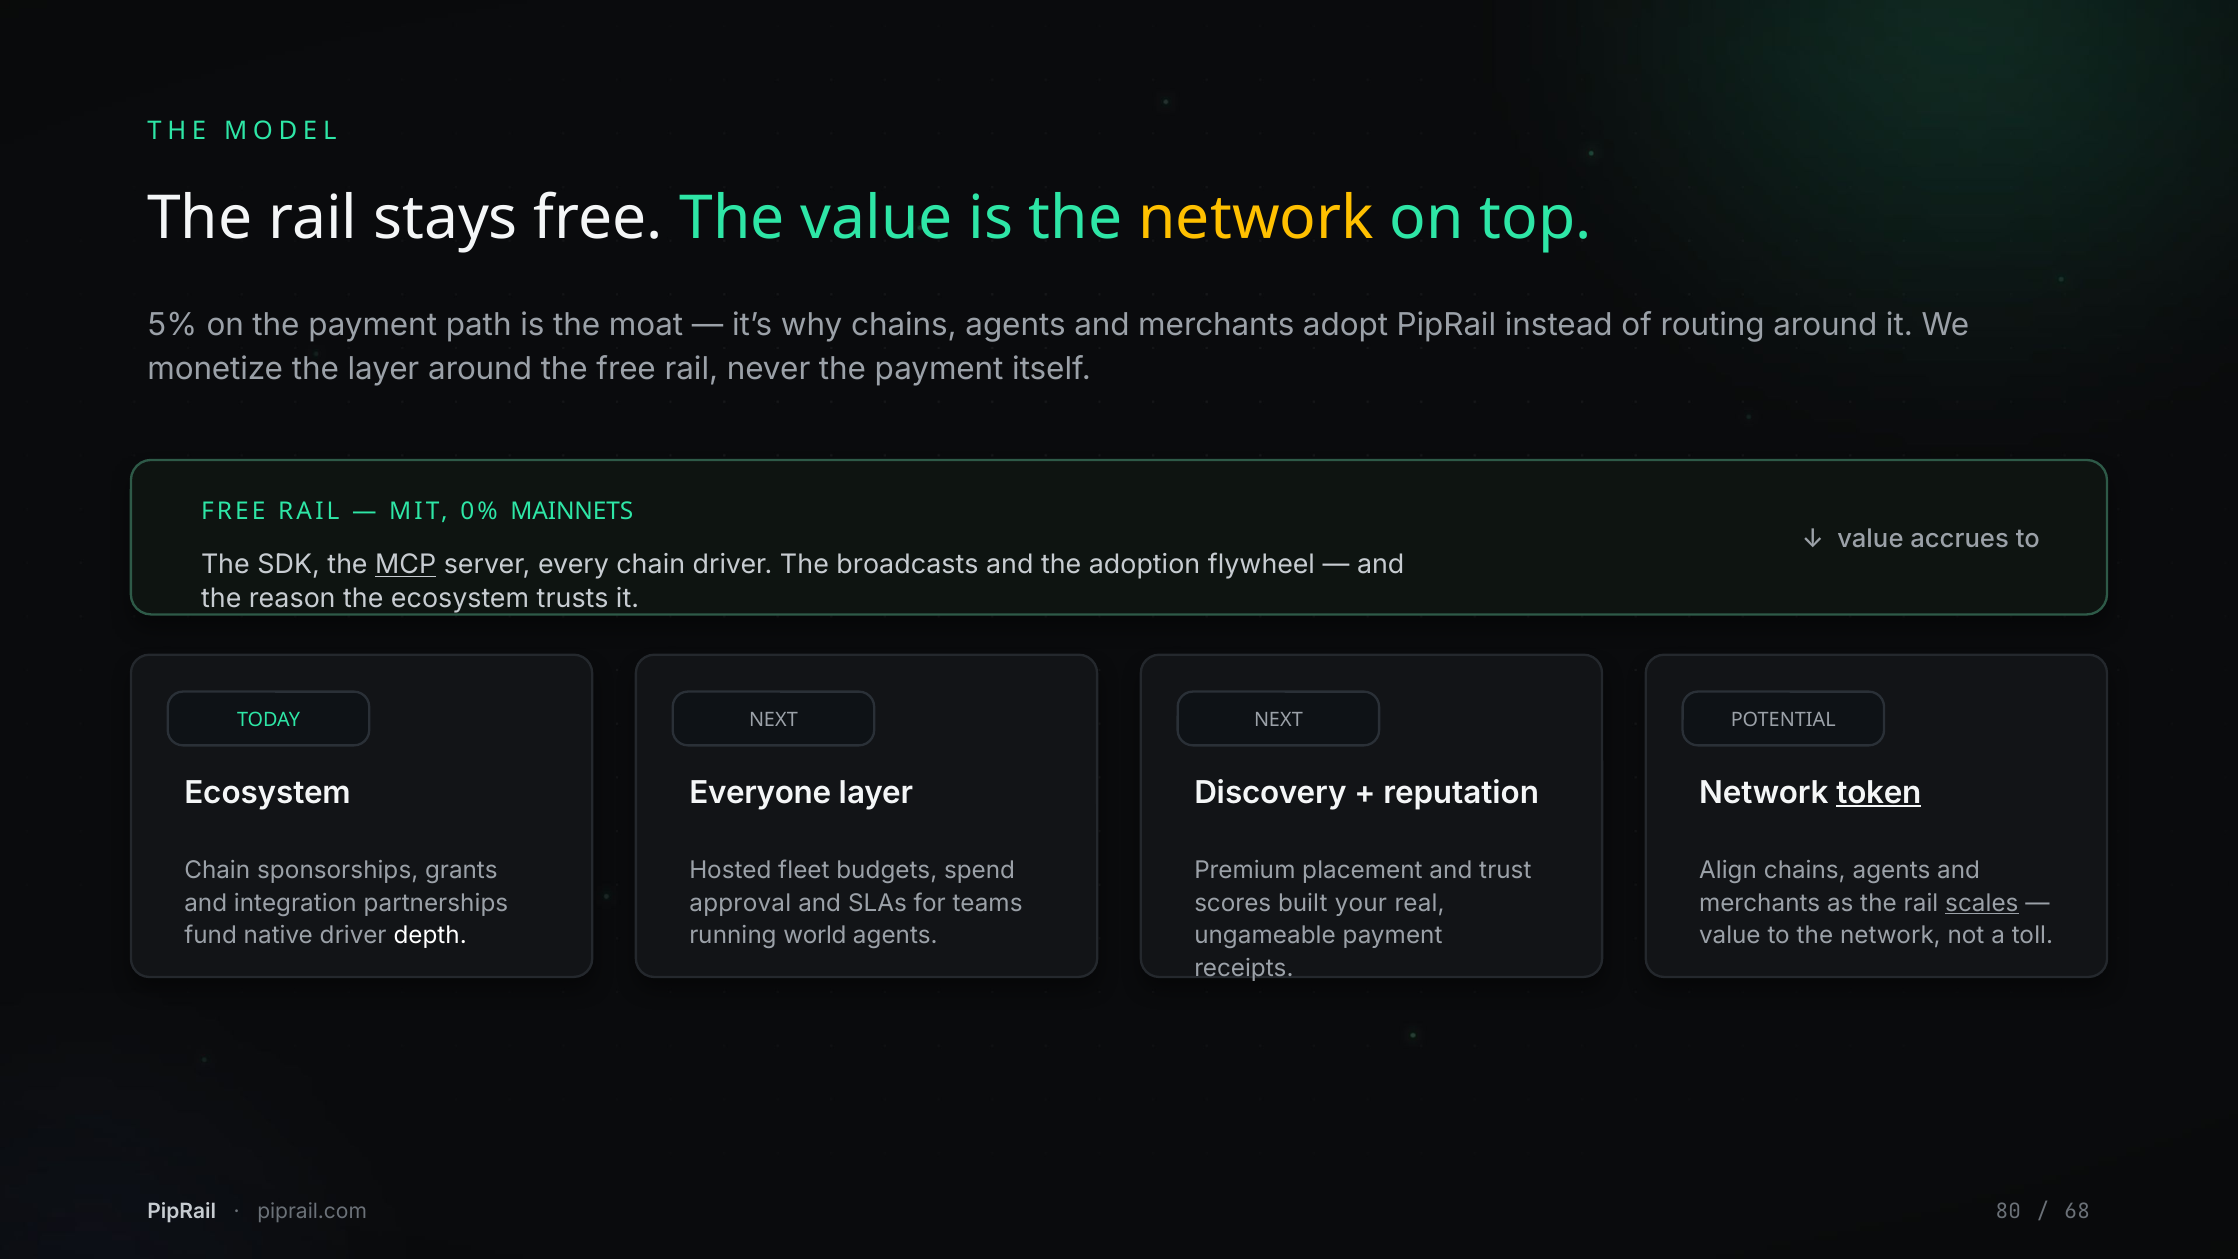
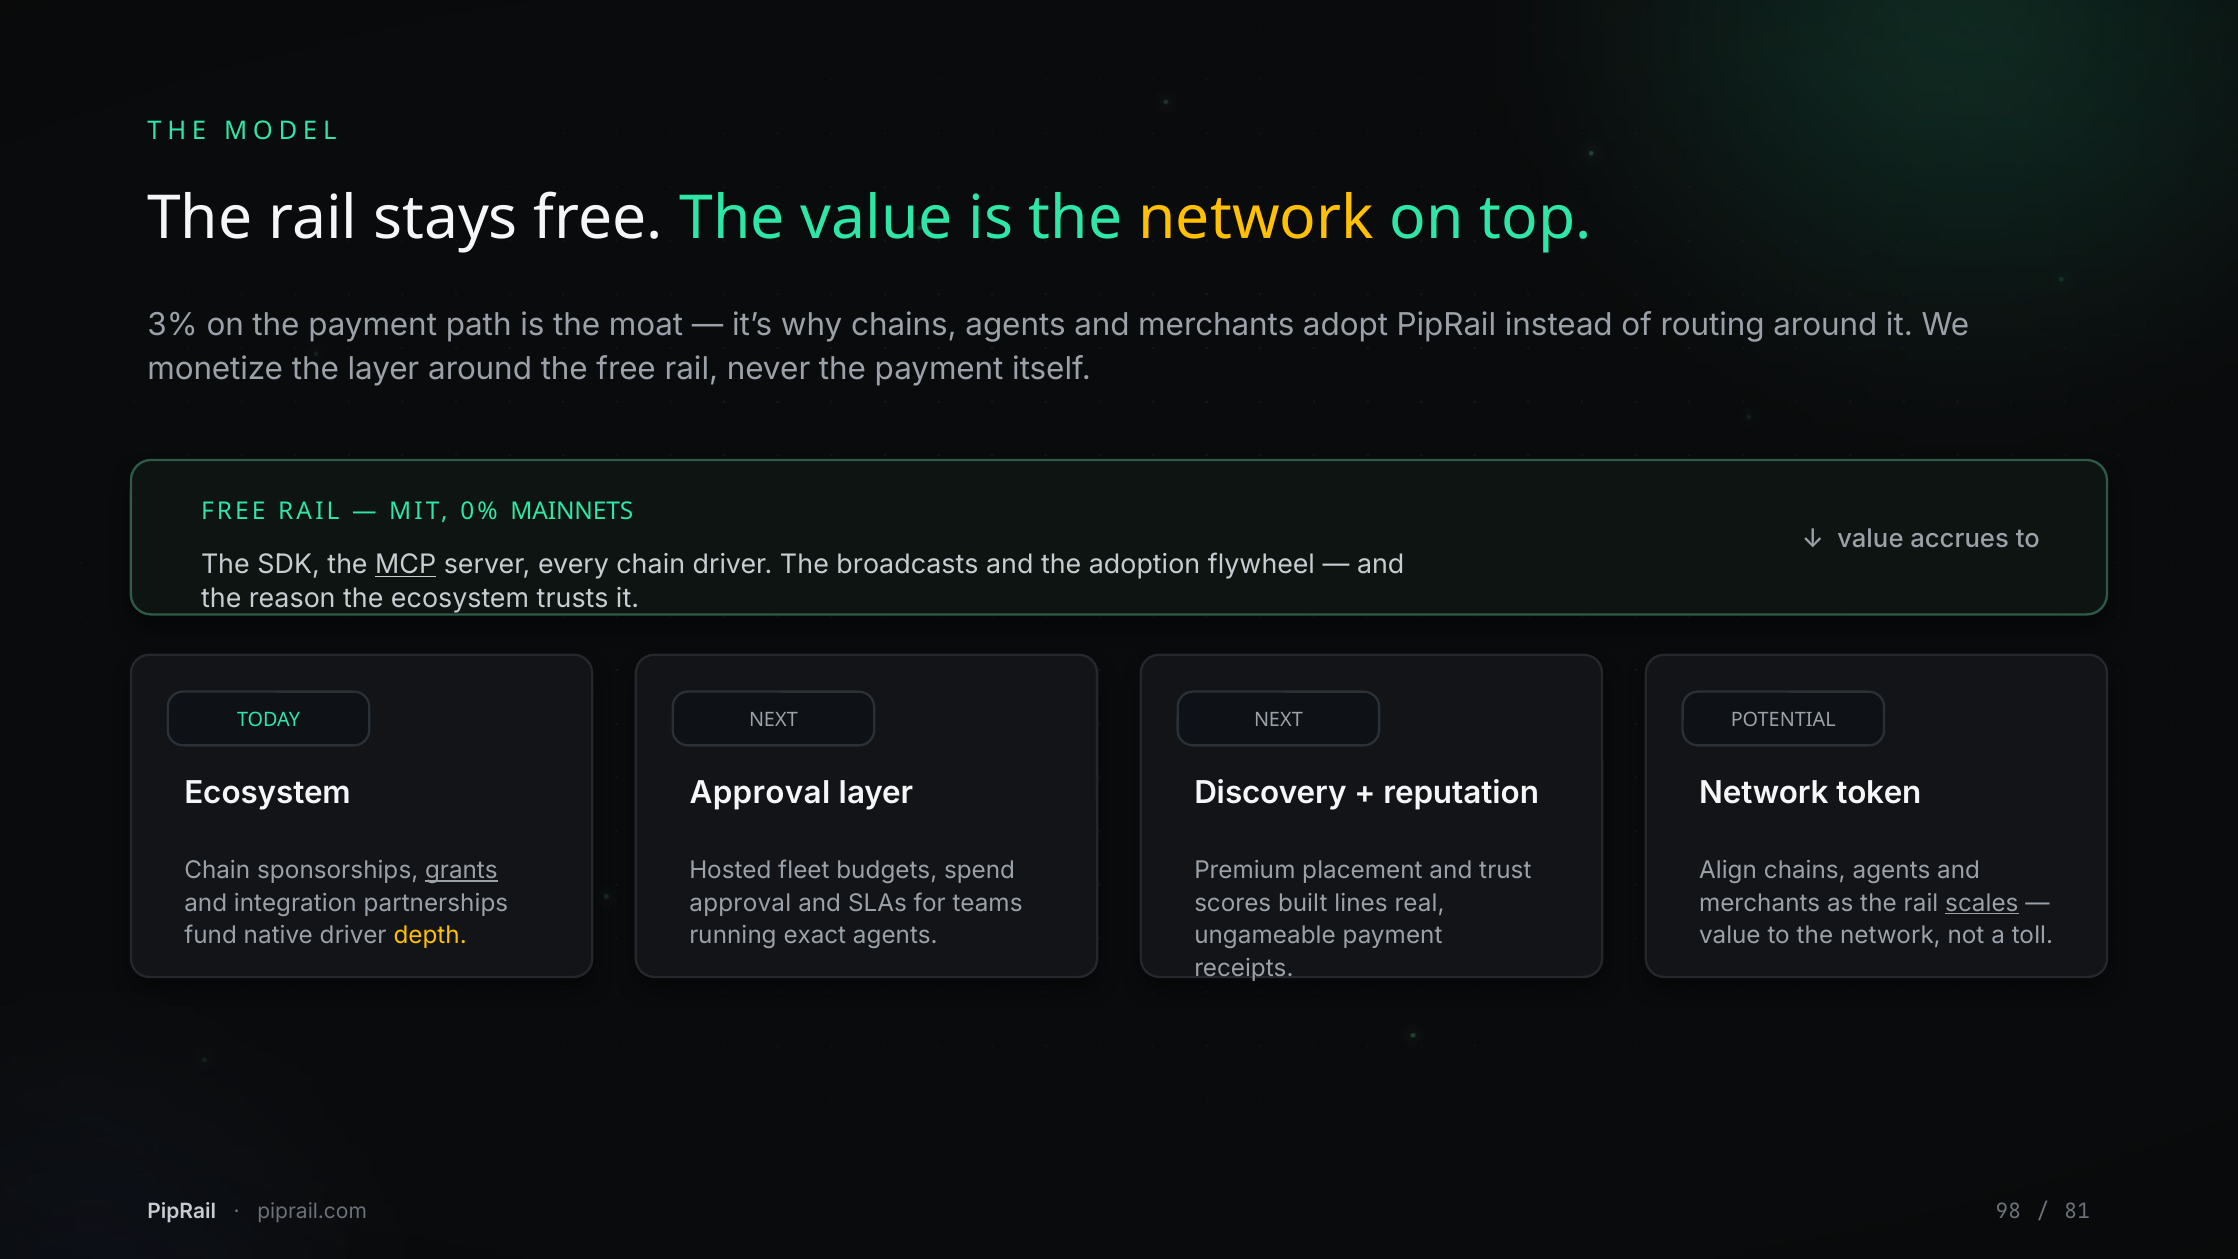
5%: 5% -> 3%
Everyone at (760, 793): Everyone -> Approval
token underline: present -> none
grants underline: none -> present
your: your -> lines
depth colour: white -> yellow
world: world -> exact
80: 80 -> 98
68: 68 -> 81
